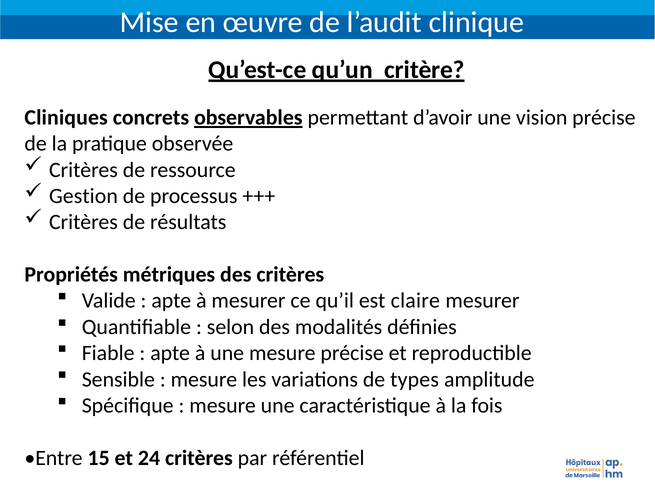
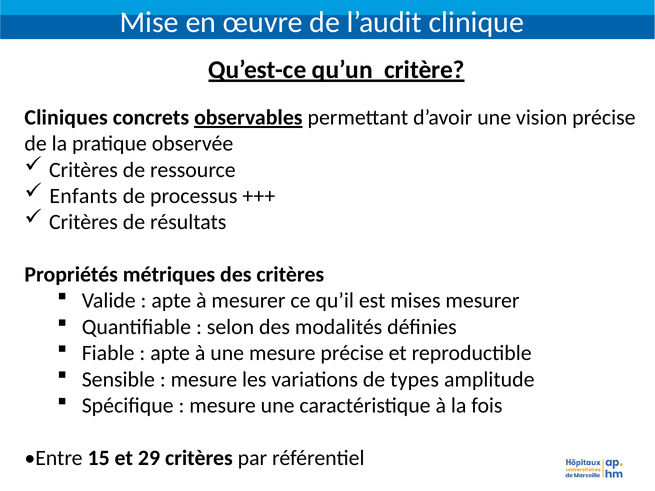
Gestion: Gestion -> Enfants
claire: claire -> mises
24: 24 -> 29
